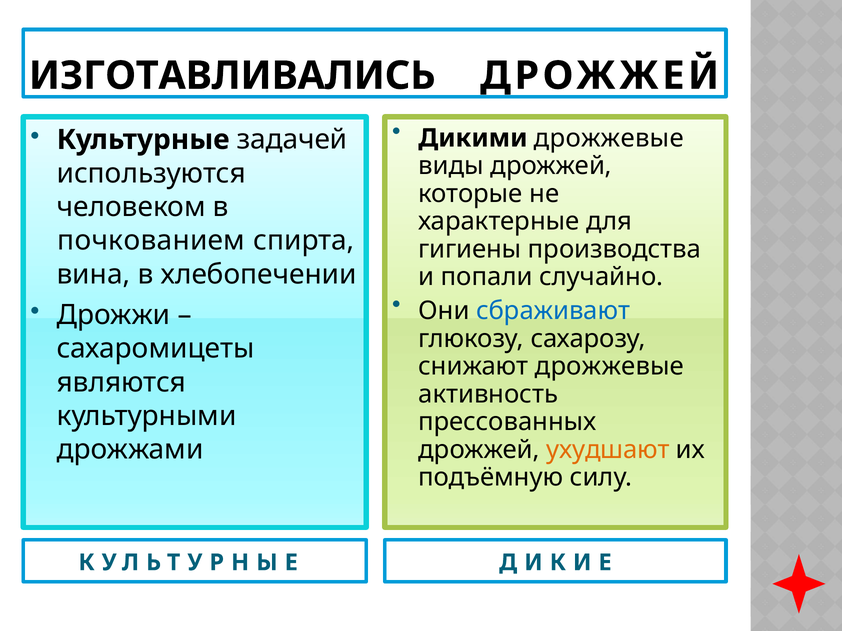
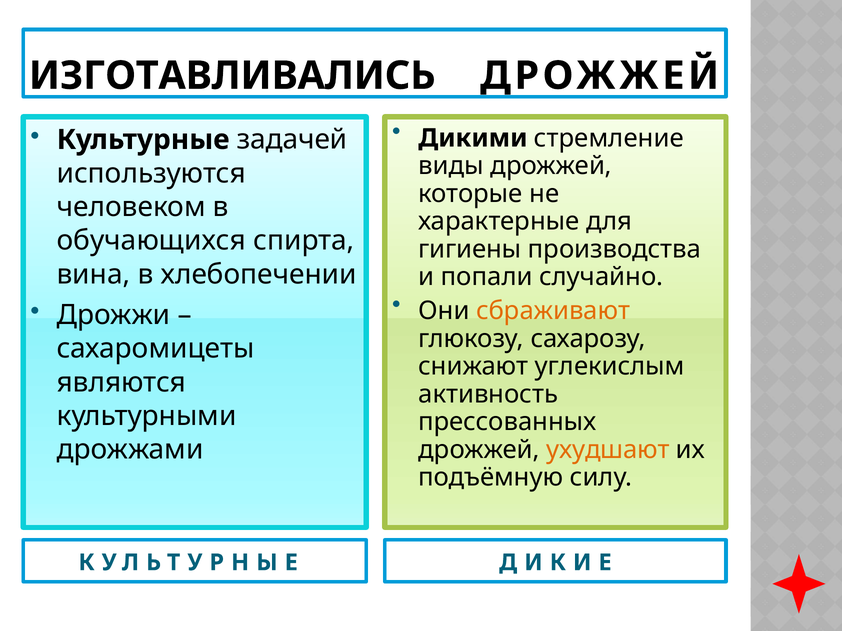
Дикими дрожжевые: дрожжевые -> стремление
почкованием: почкованием -> обучающихся
сбраживают colour: blue -> orange
снижают дрожжевые: дрожжевые -> углекислым
